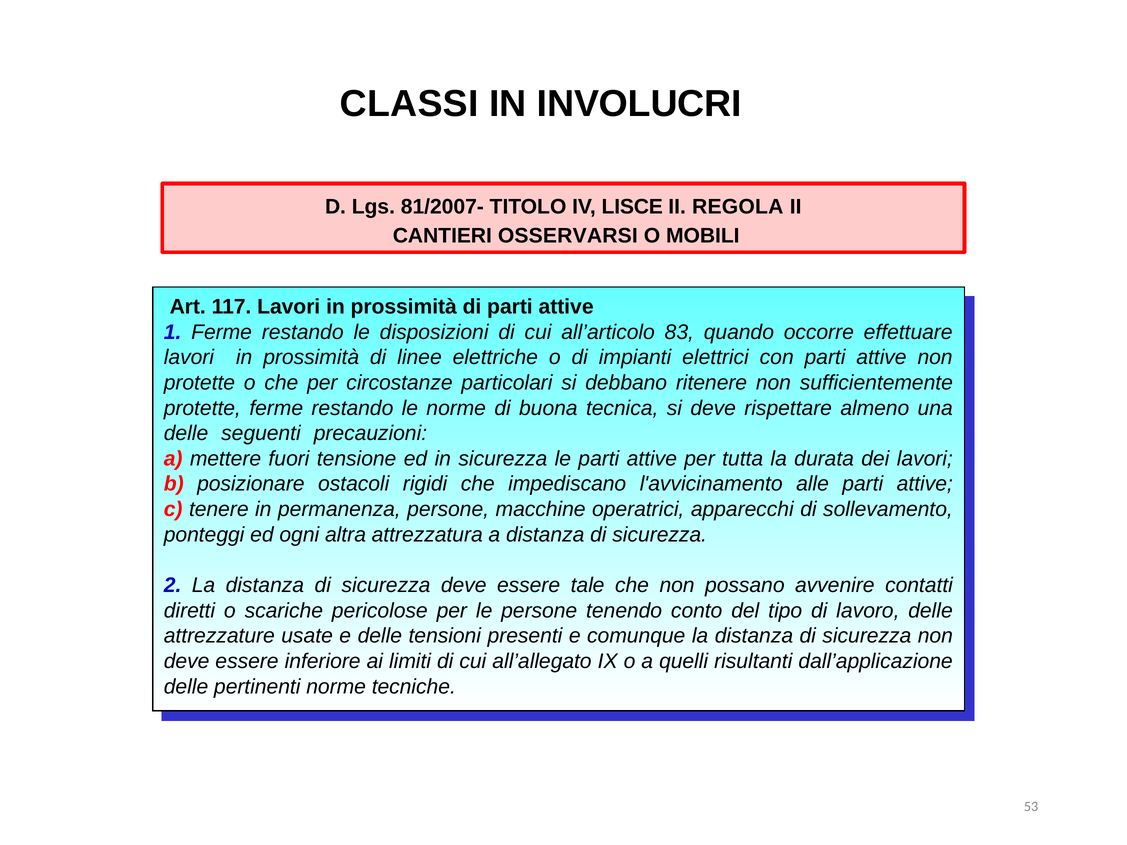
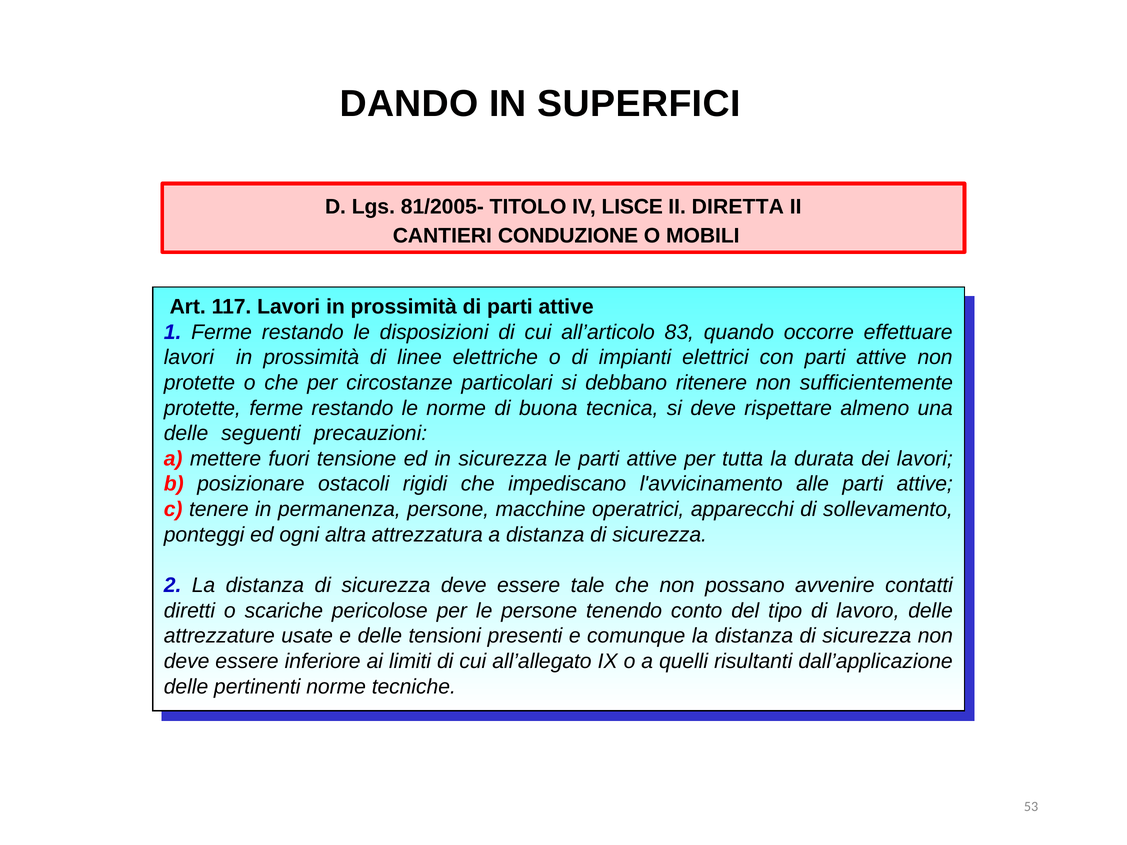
CLASSI: CLASSI -> DANDO
INVOLUCRI: INVOLUCRI -> SUPERFICI
81/2007-: 81/2007- -> 81/2005-
REGOLA: REGOLA -> DIRETTA
OSSERVARSI: OSSERVARSI -> CONDUZIONE
